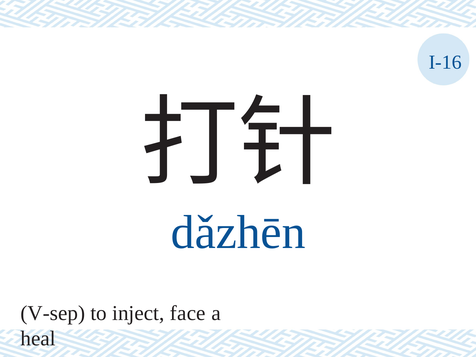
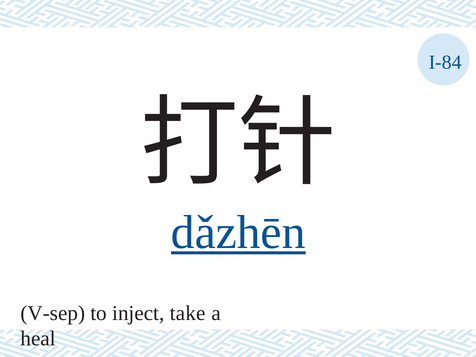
I-16: I-16 -> I-84
dǎzhēn underline: none -> present
face: face -> take
